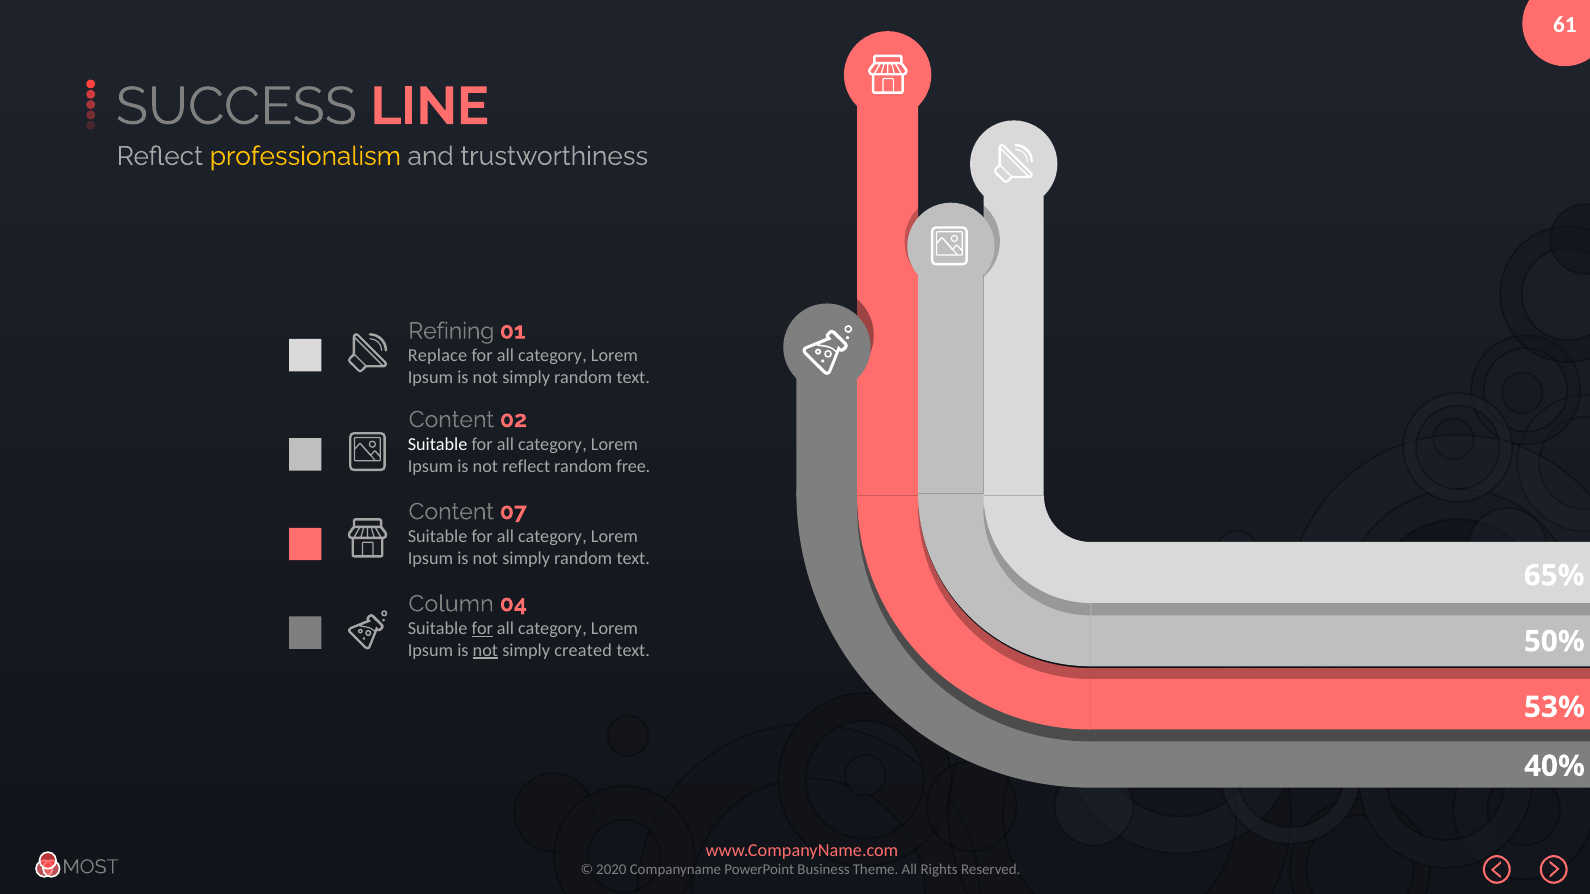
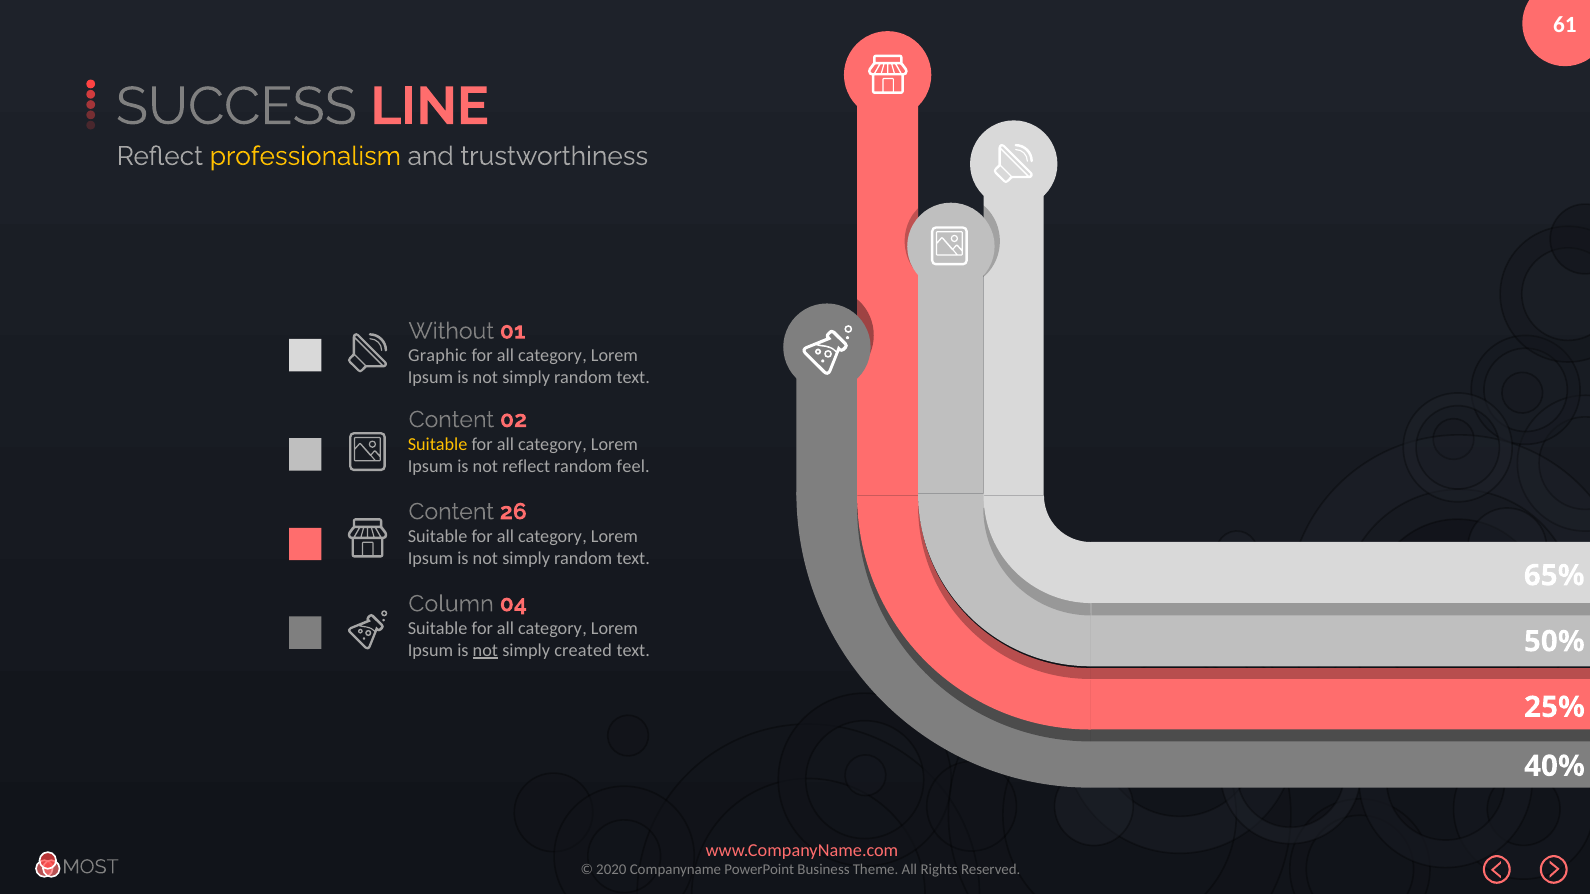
Refining: Refining -> Without
Replace: Replace -> Graphic
Suitable at (438, 444) colour: white -> yellow
free: free -> feel
07: 07 -> 26
for at (482, 629) underline: present -> none
53%: 53% -> 25%
